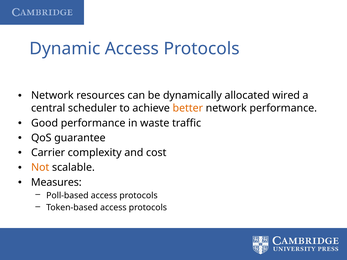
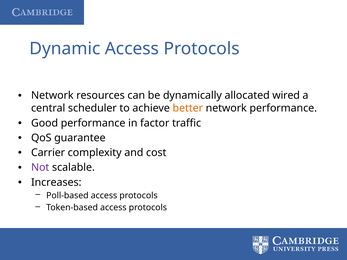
waste: waste -> factor
Not colour: orange -> purple
Measures: Measures -> Increases
